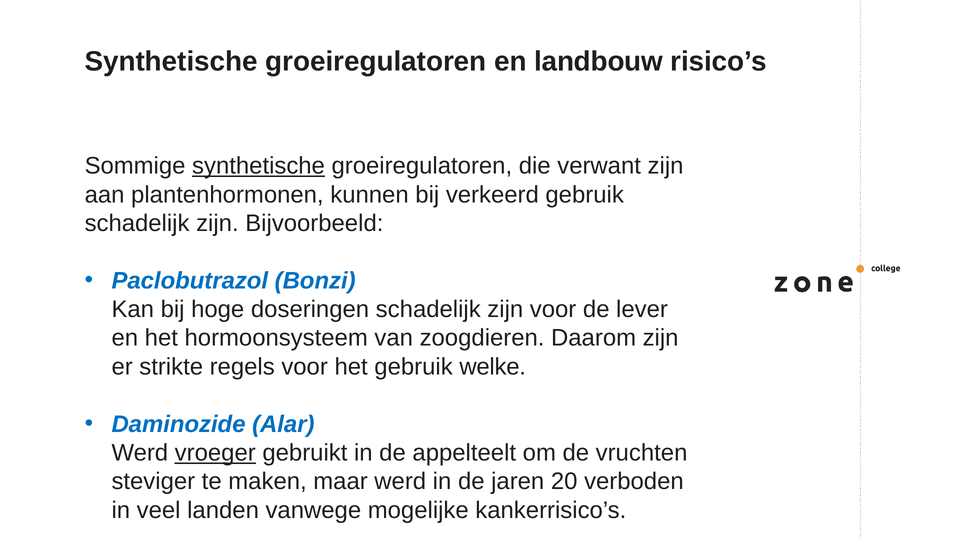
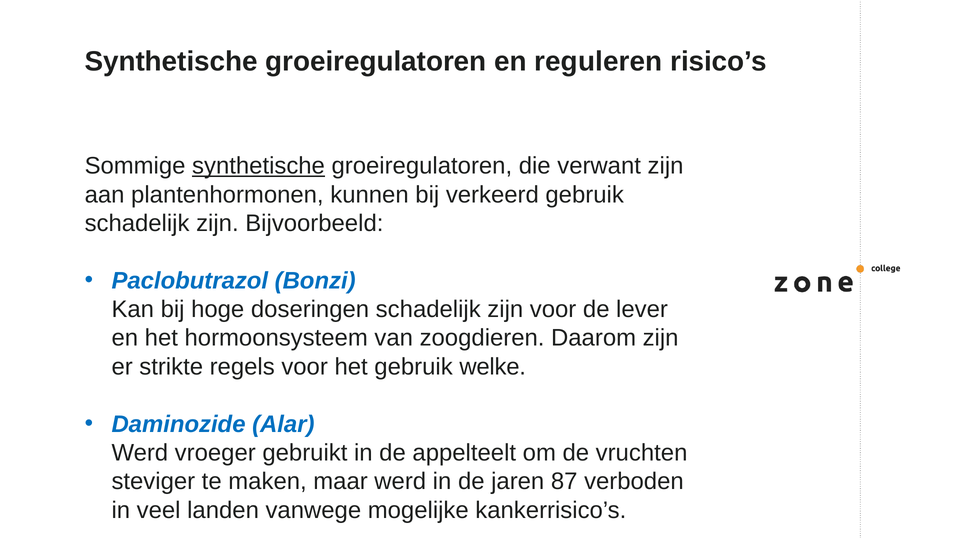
landbouw: landbouw -> reguleren
vroeger underline: present -> none
20: 20 -> 87
